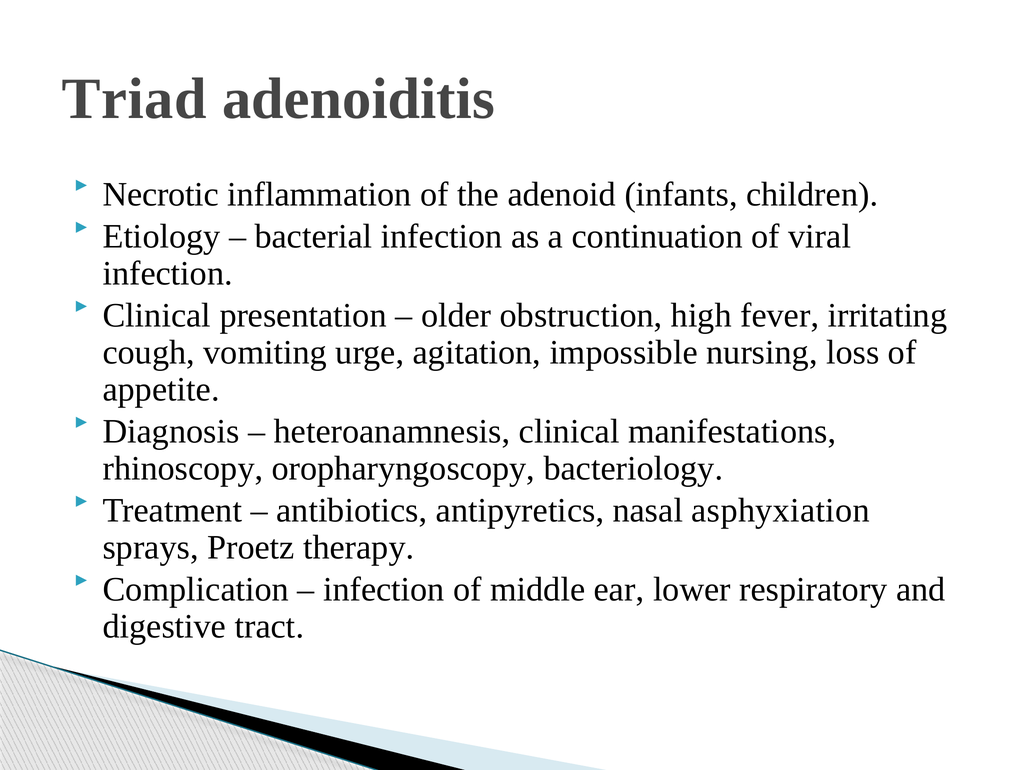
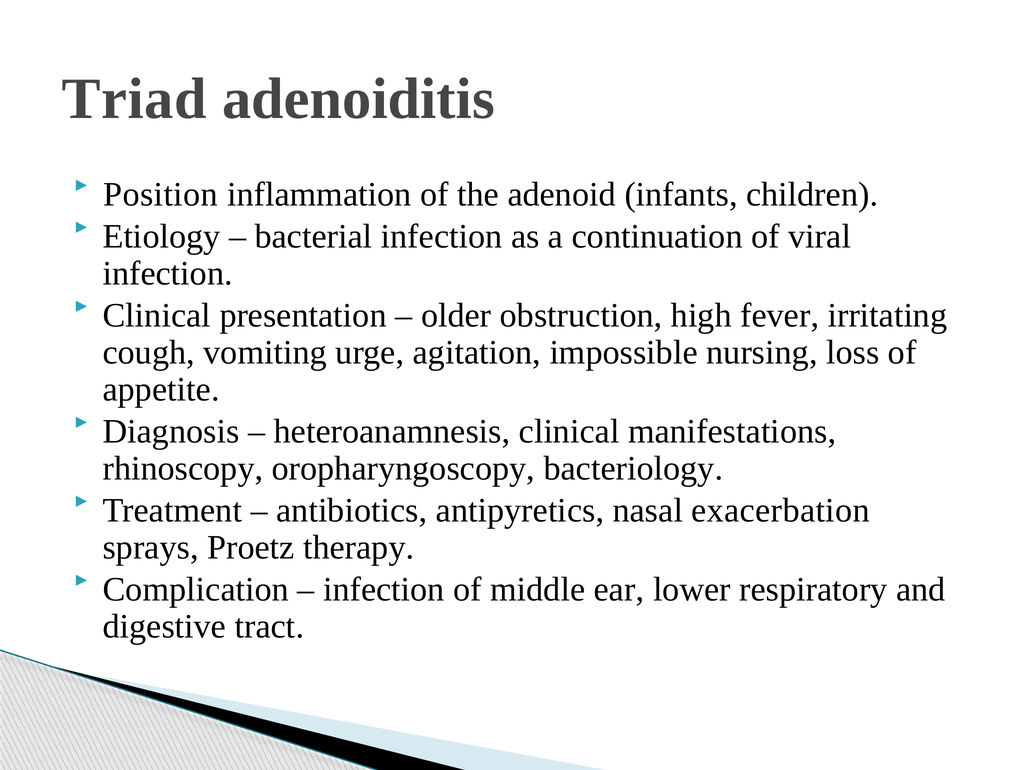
Necrotic: Necrotic -> Position
asphyxiation: asphyxiation -> exacerbation
